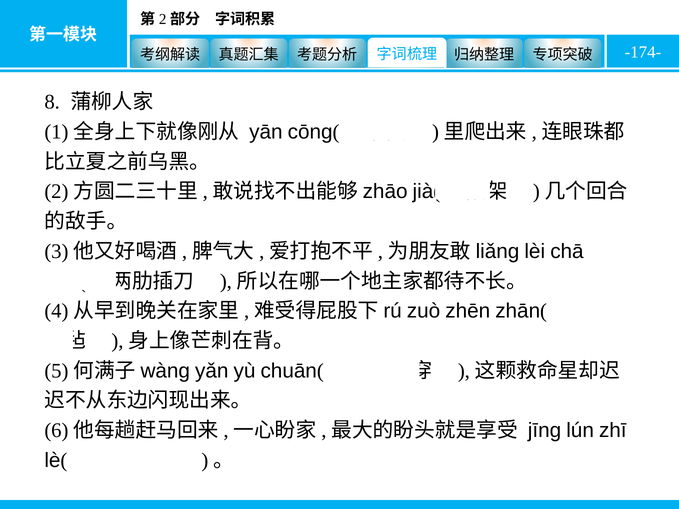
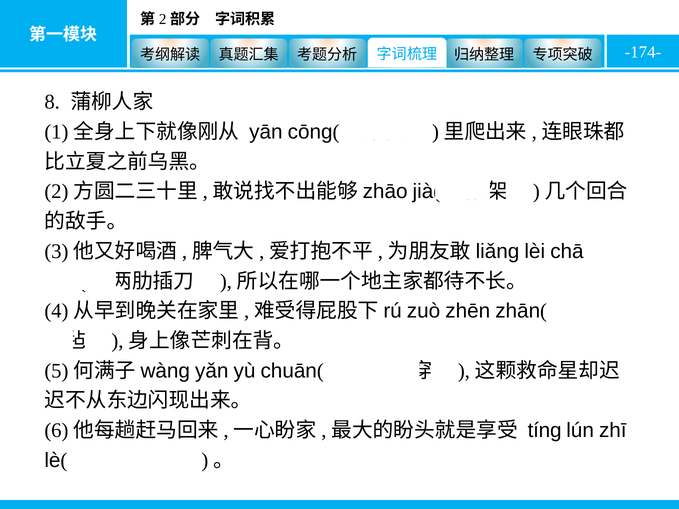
jīng: jīng -> tíng
